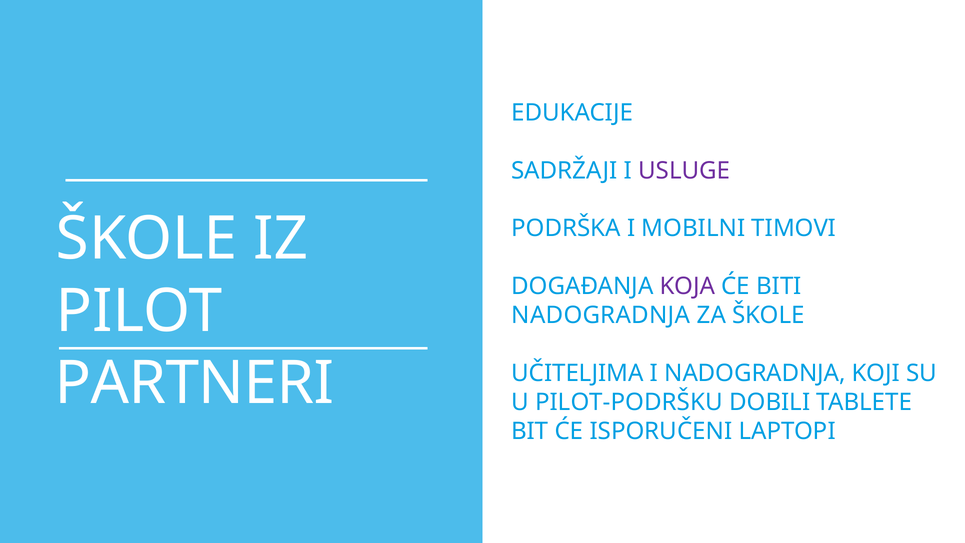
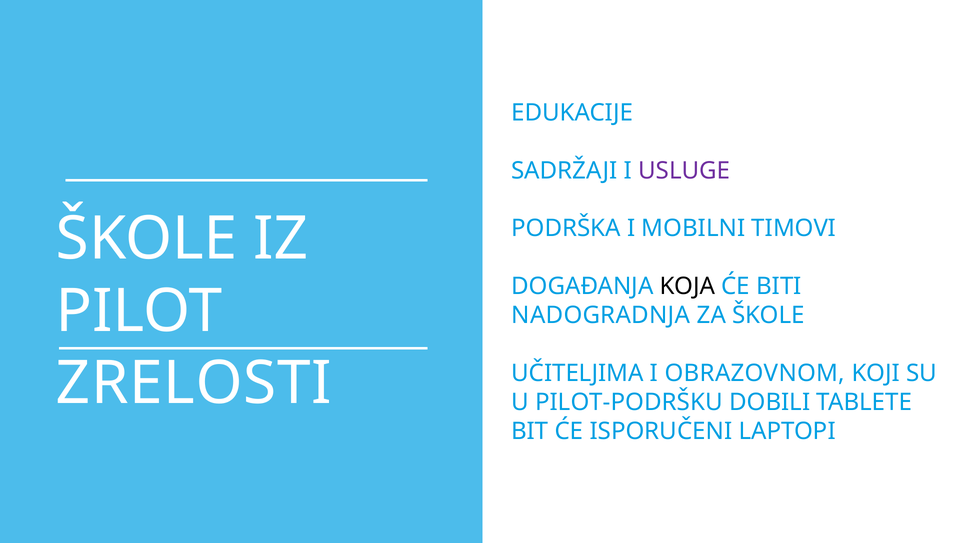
KOJA colour: purple -> black
I NADOGRADNJA: NADOGRADNJA -> OBRAZOVNOM
PARTNERI: PARTNERI -> ZRELOSTI
